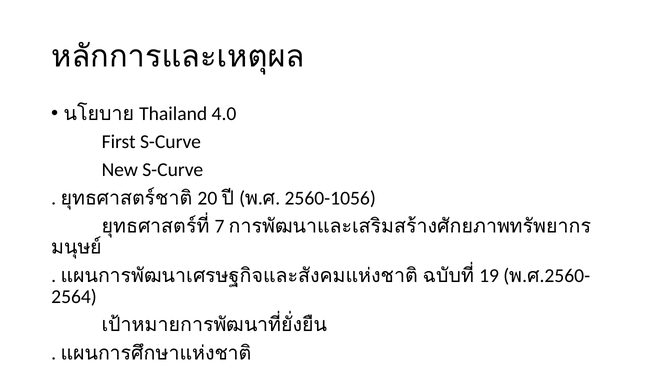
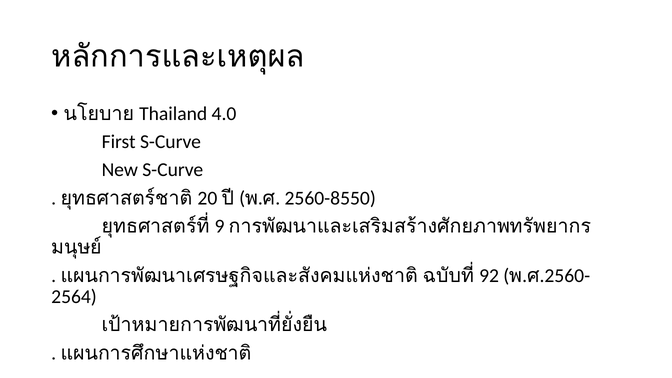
2560-1056: 2560-1056 -> 2560-8550
7: 7 -> 9
19: 19 -> 92
